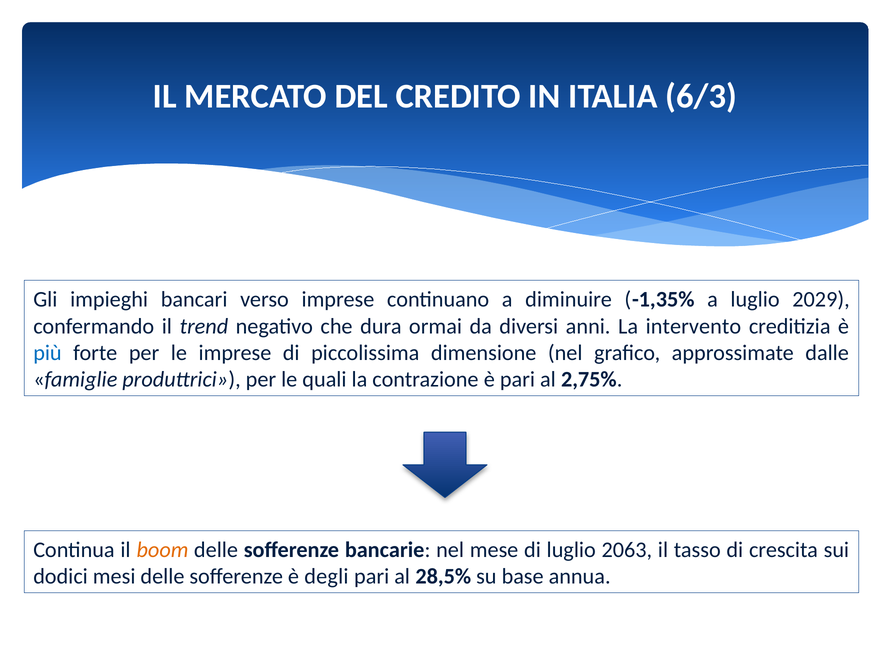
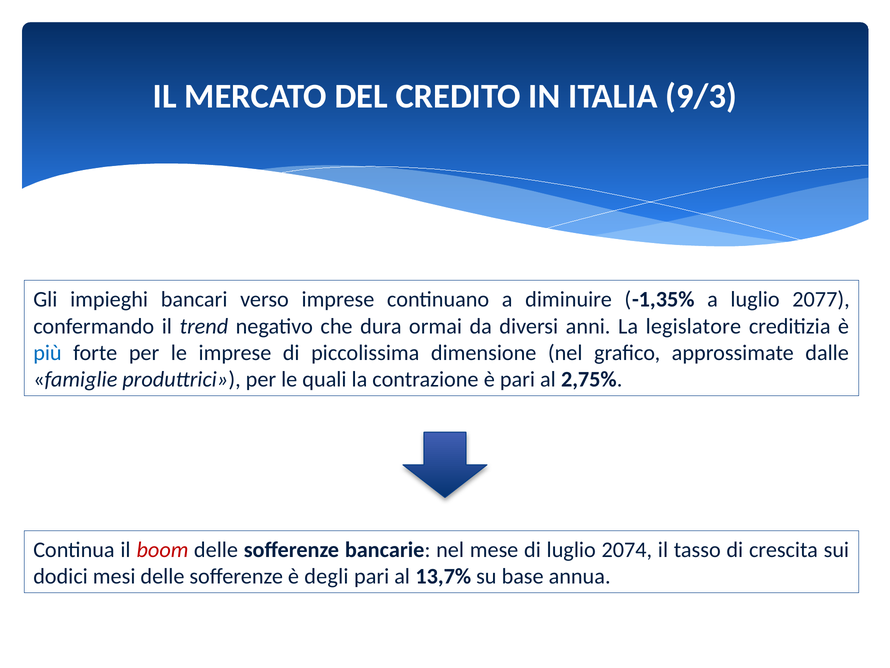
6/3: 6/3 -> 9/3
2029: 2029 -> 2077
intervento: intervento -> legislatore
boom colour: orange -> red
2063: 2063 -> 2074
28,5%: 28,5% -> 13,7%
